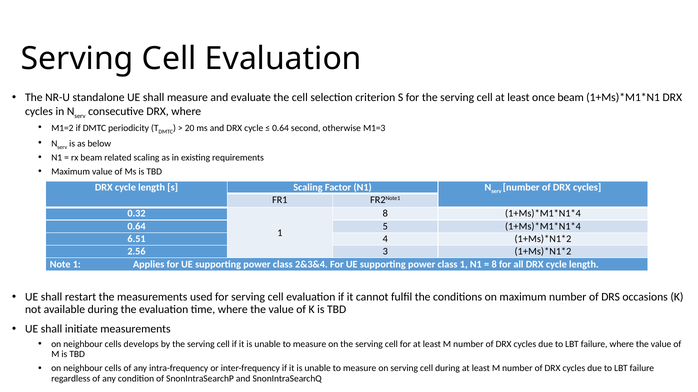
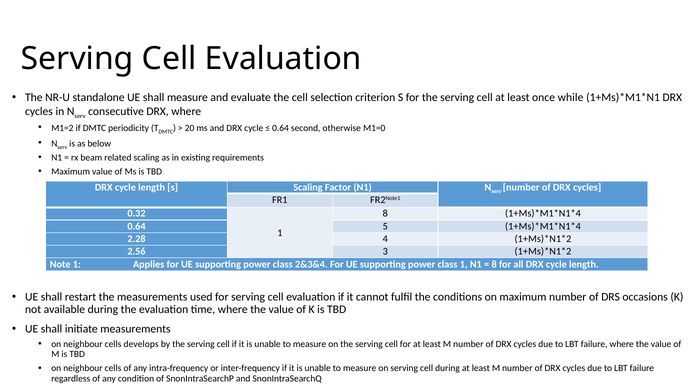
once beam: beam -> while
M1=3: M1=3 -> M1=0
6.51: 6.51 -> 2.28
